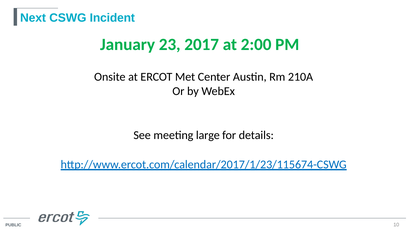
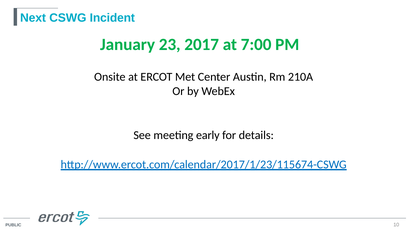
2:00: 2:00 -> 7:00
large: large -> early
